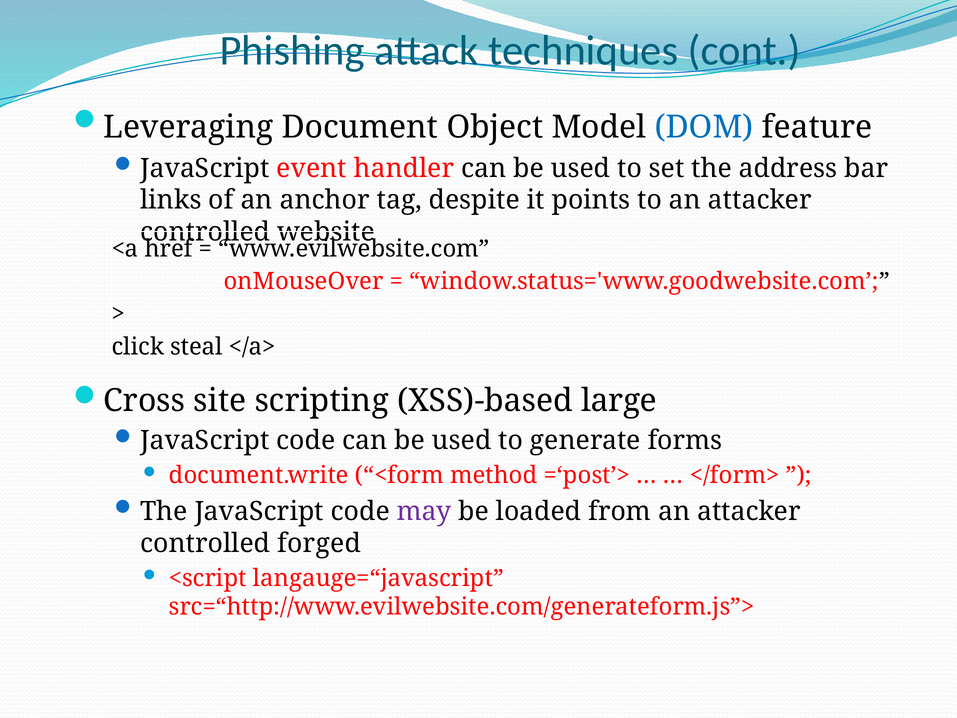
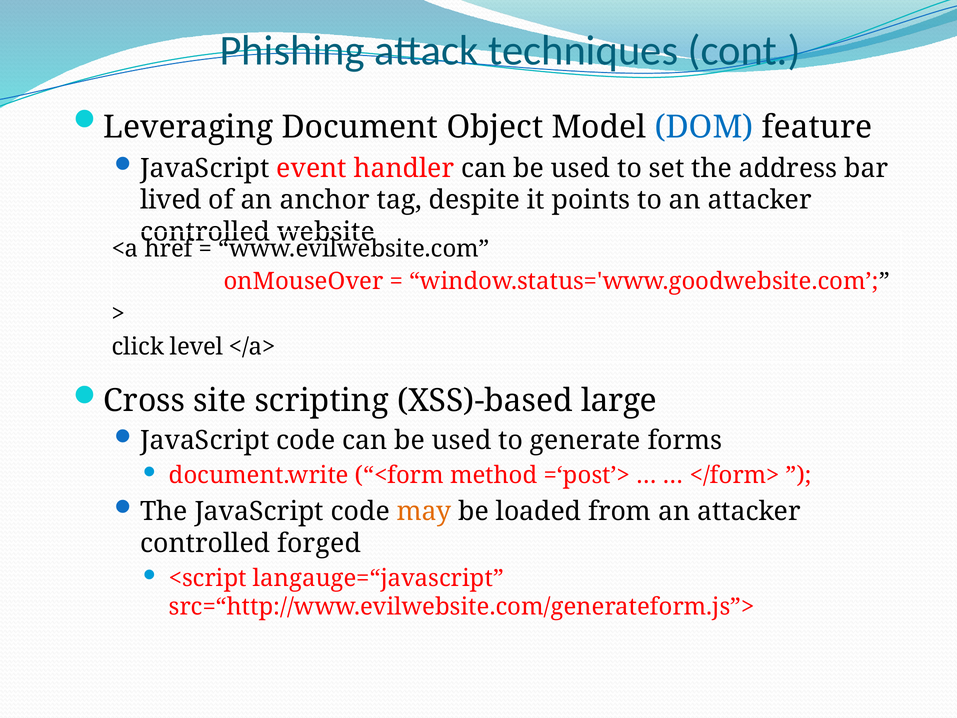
links: links -> lived
steal: steal -> level
may colour: purple -> orange
